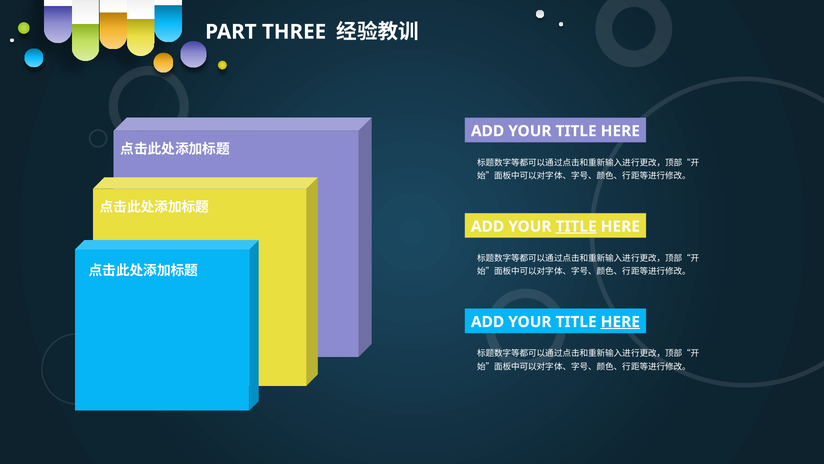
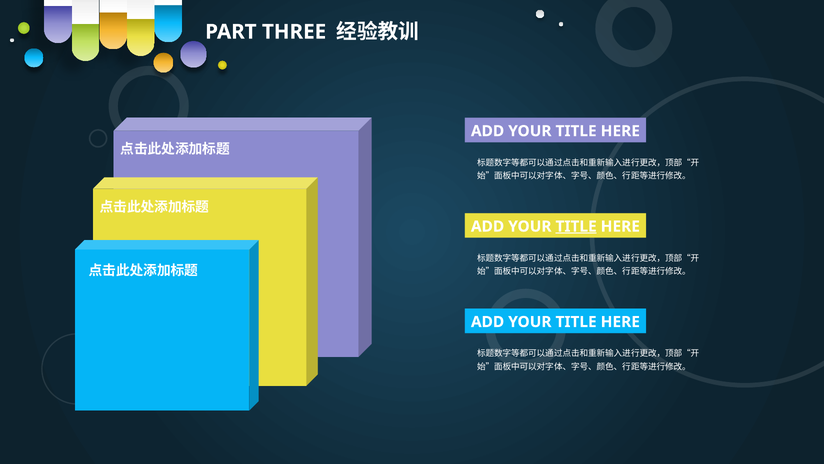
HERE at (620, 322) underline: present -> none
